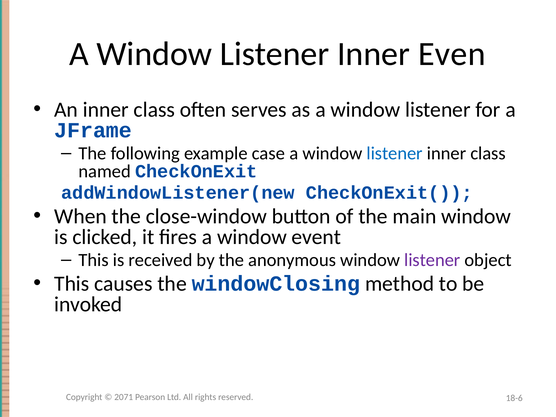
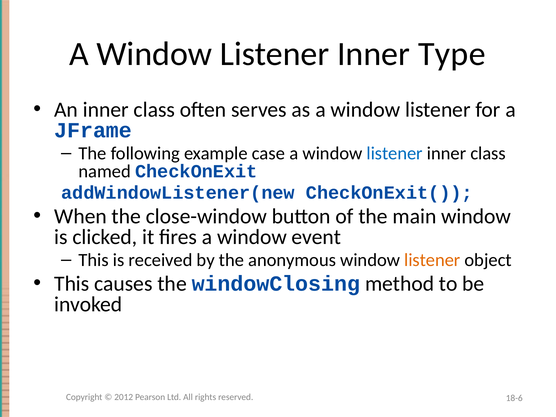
Even: Even -> Type
listener at (432, 260) colour: purple -> orange
2071: 2071 -> 2012
